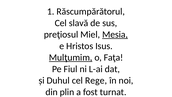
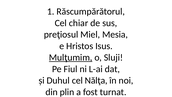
slavă: slavă -> chiar
Mesia underline: present -> none
Faţa: Faţa -> Sluji
Rege: Rege -> Nălţa
